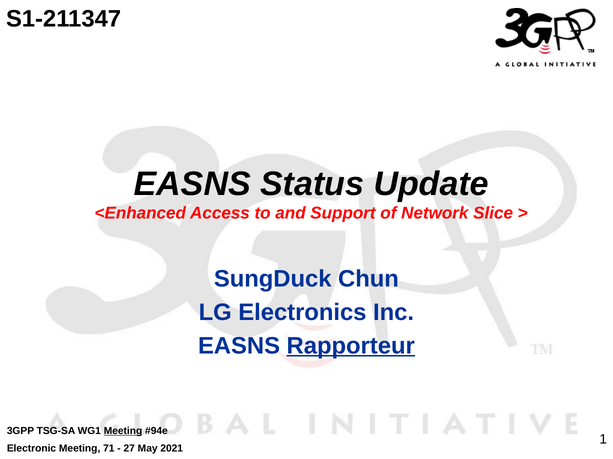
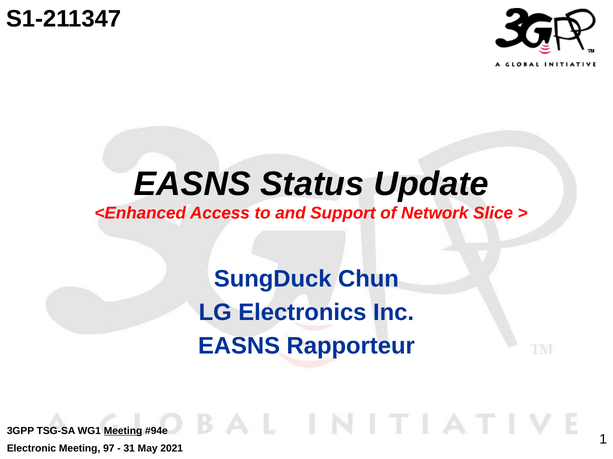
Rapporteur underline: present -> none
71: 71 -> 97
27: 27 -> 31
